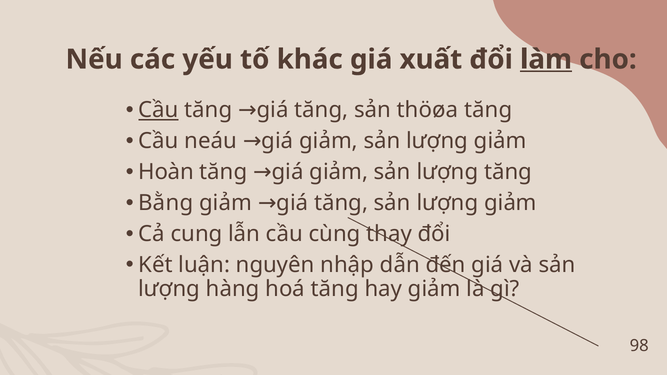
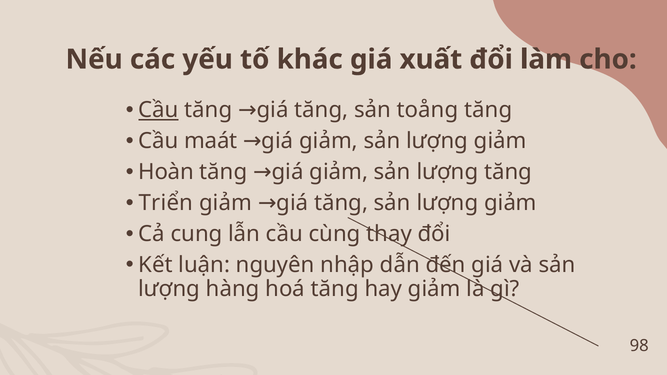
làm underline: present -> none
thöøa: thöøa -> toång
neáu: neáu -> maát
Bằng: Bằng -> Triển
